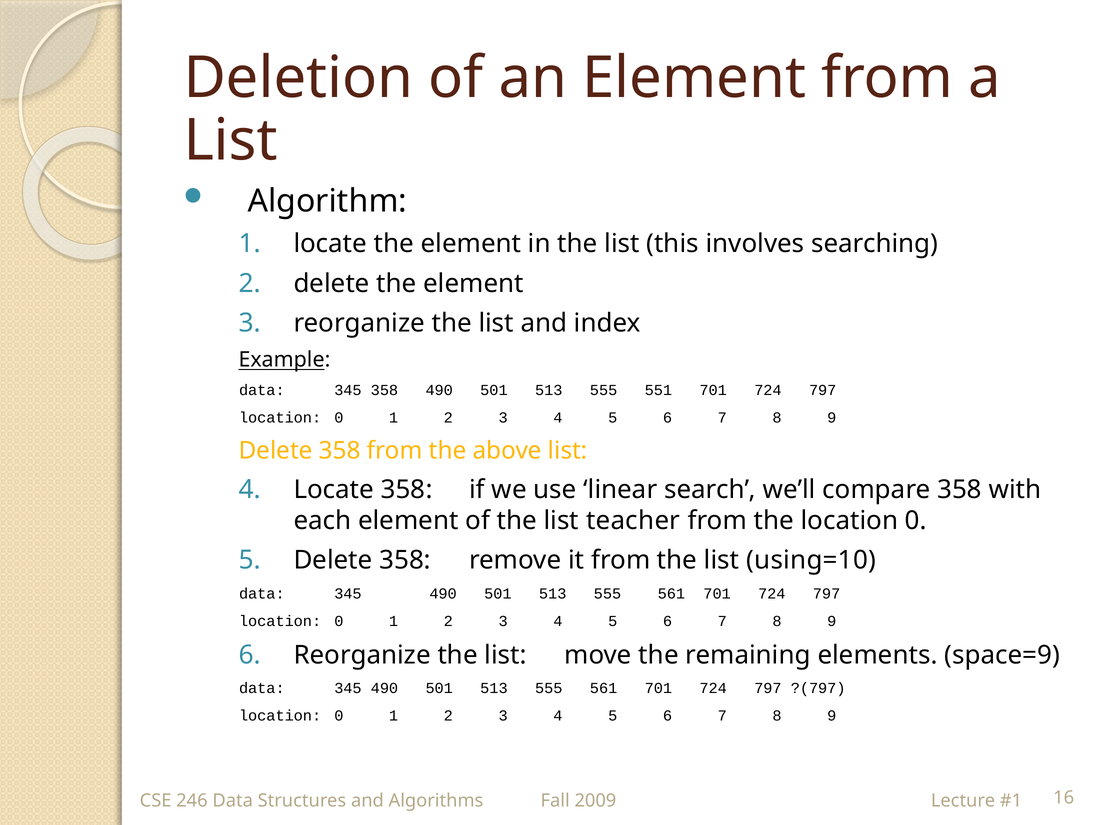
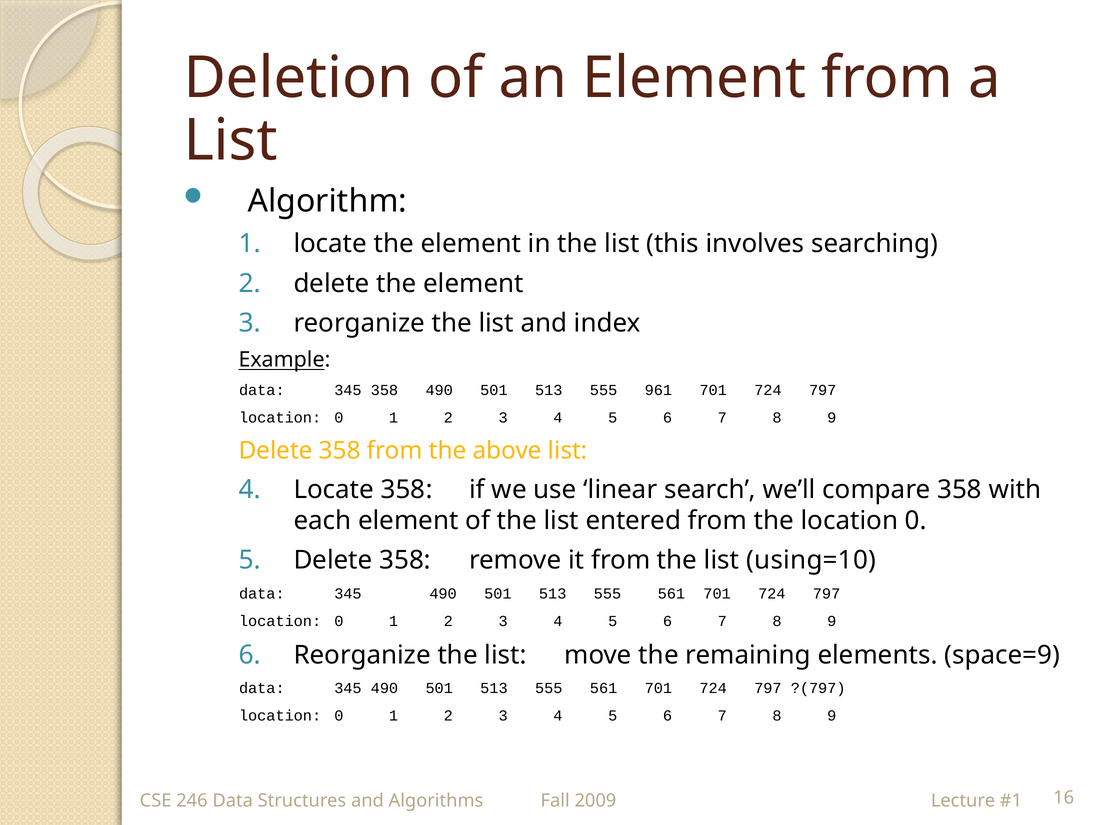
551: 551 -> 961
teacher: teacher -> entered
